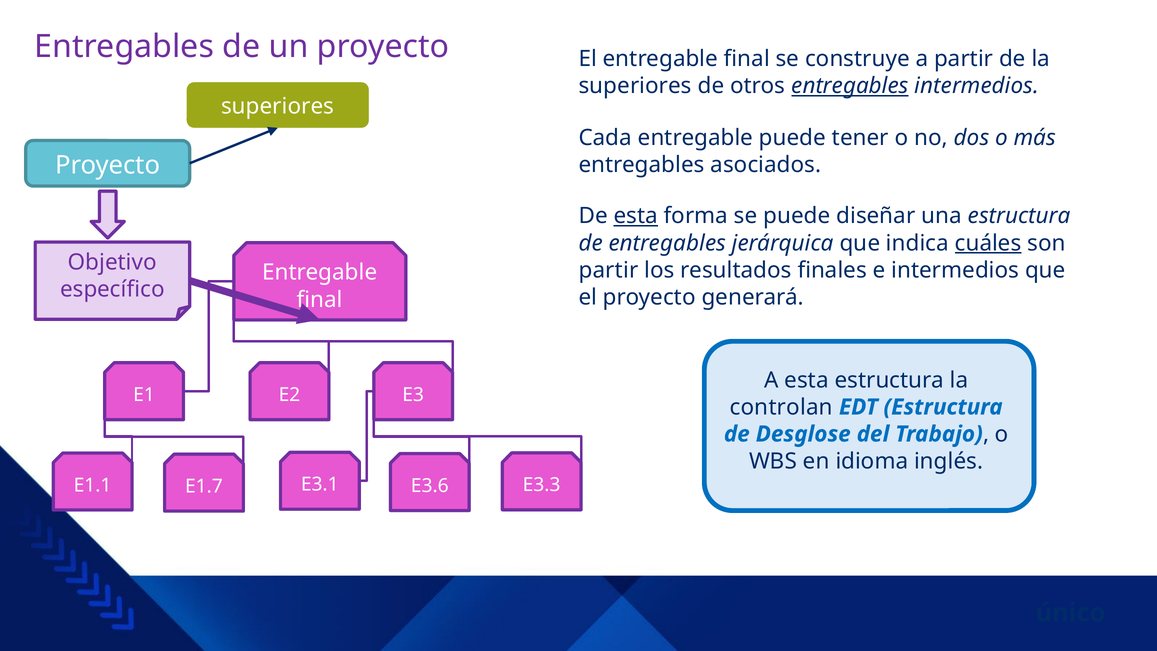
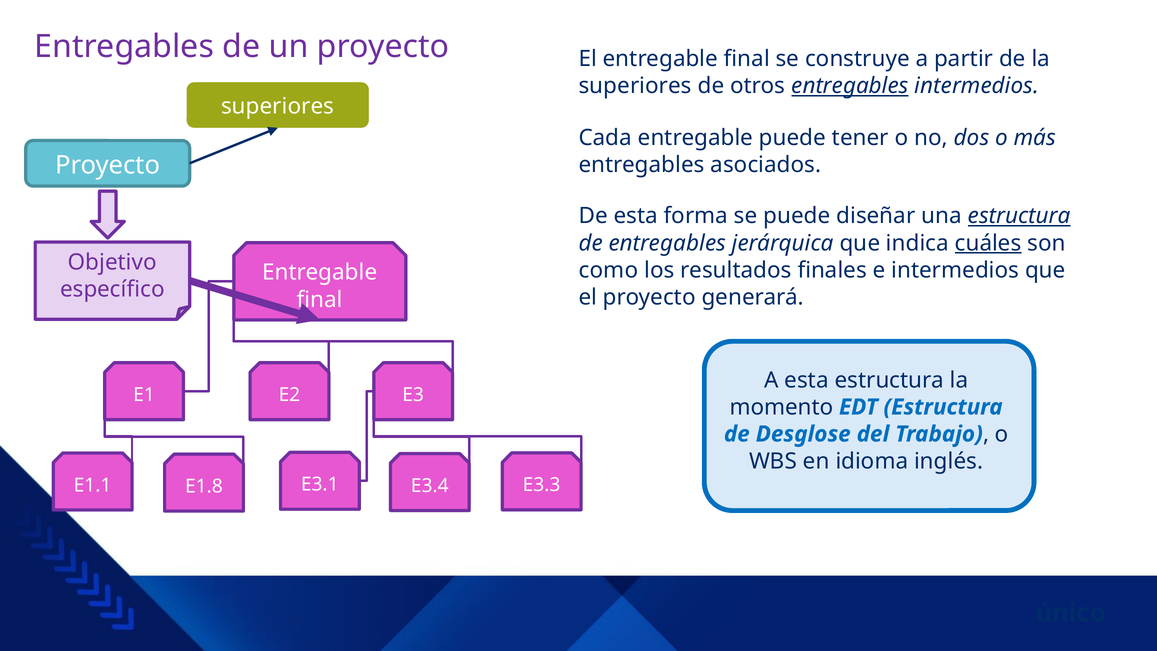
esta at (636, 216) underline: present -> none
estructura at (1019, 216) underline: none -> present
partir at (609, 270): partir -> como
controlan: controlan -> momento
E1.7: E1.7 -> E1.8
E3.6: E3.6 -> E3.4
